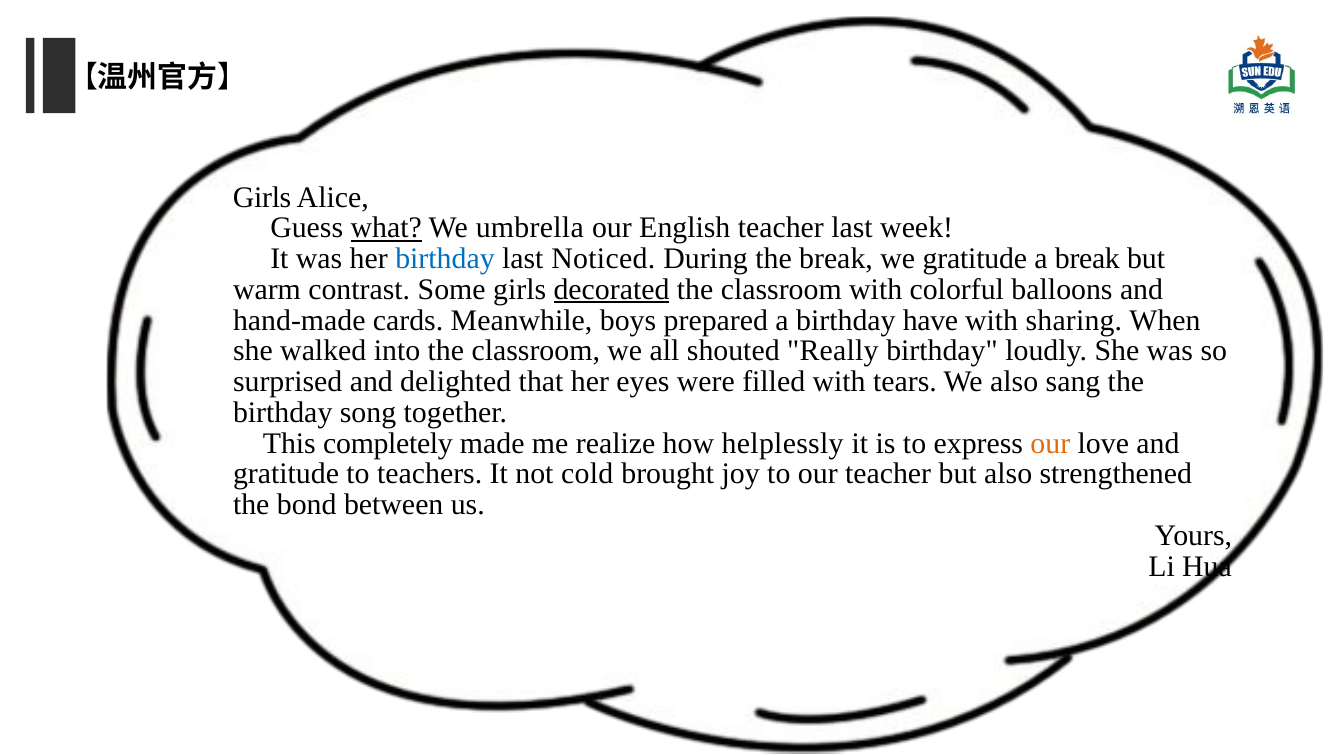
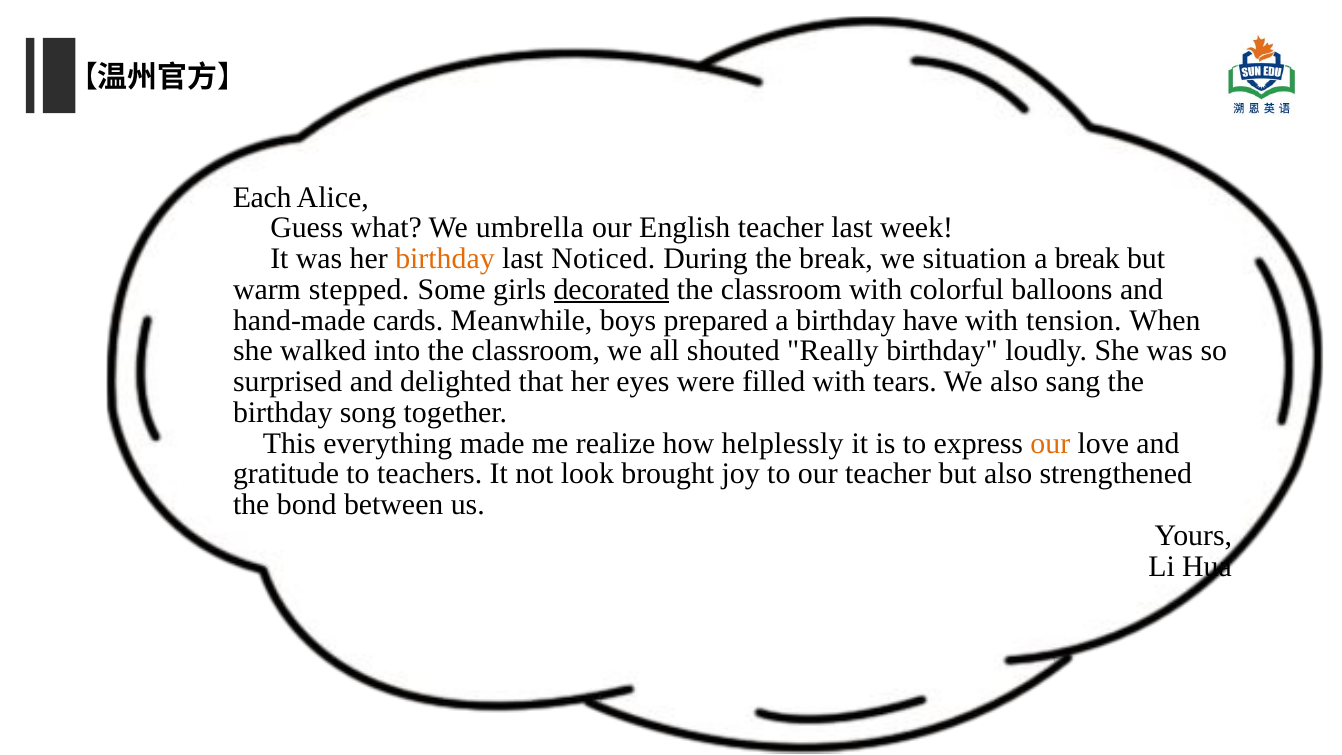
Girls at (262, 197): Girls -> Each
what underline: present -> none
birthday at (445, 259) colour: blue -> orange
we gratitude: gratitude -> situation
contrast: contrast -> stepped
sharing: sharing -> tension
completely: completely -> everything
cold: cold -> look
